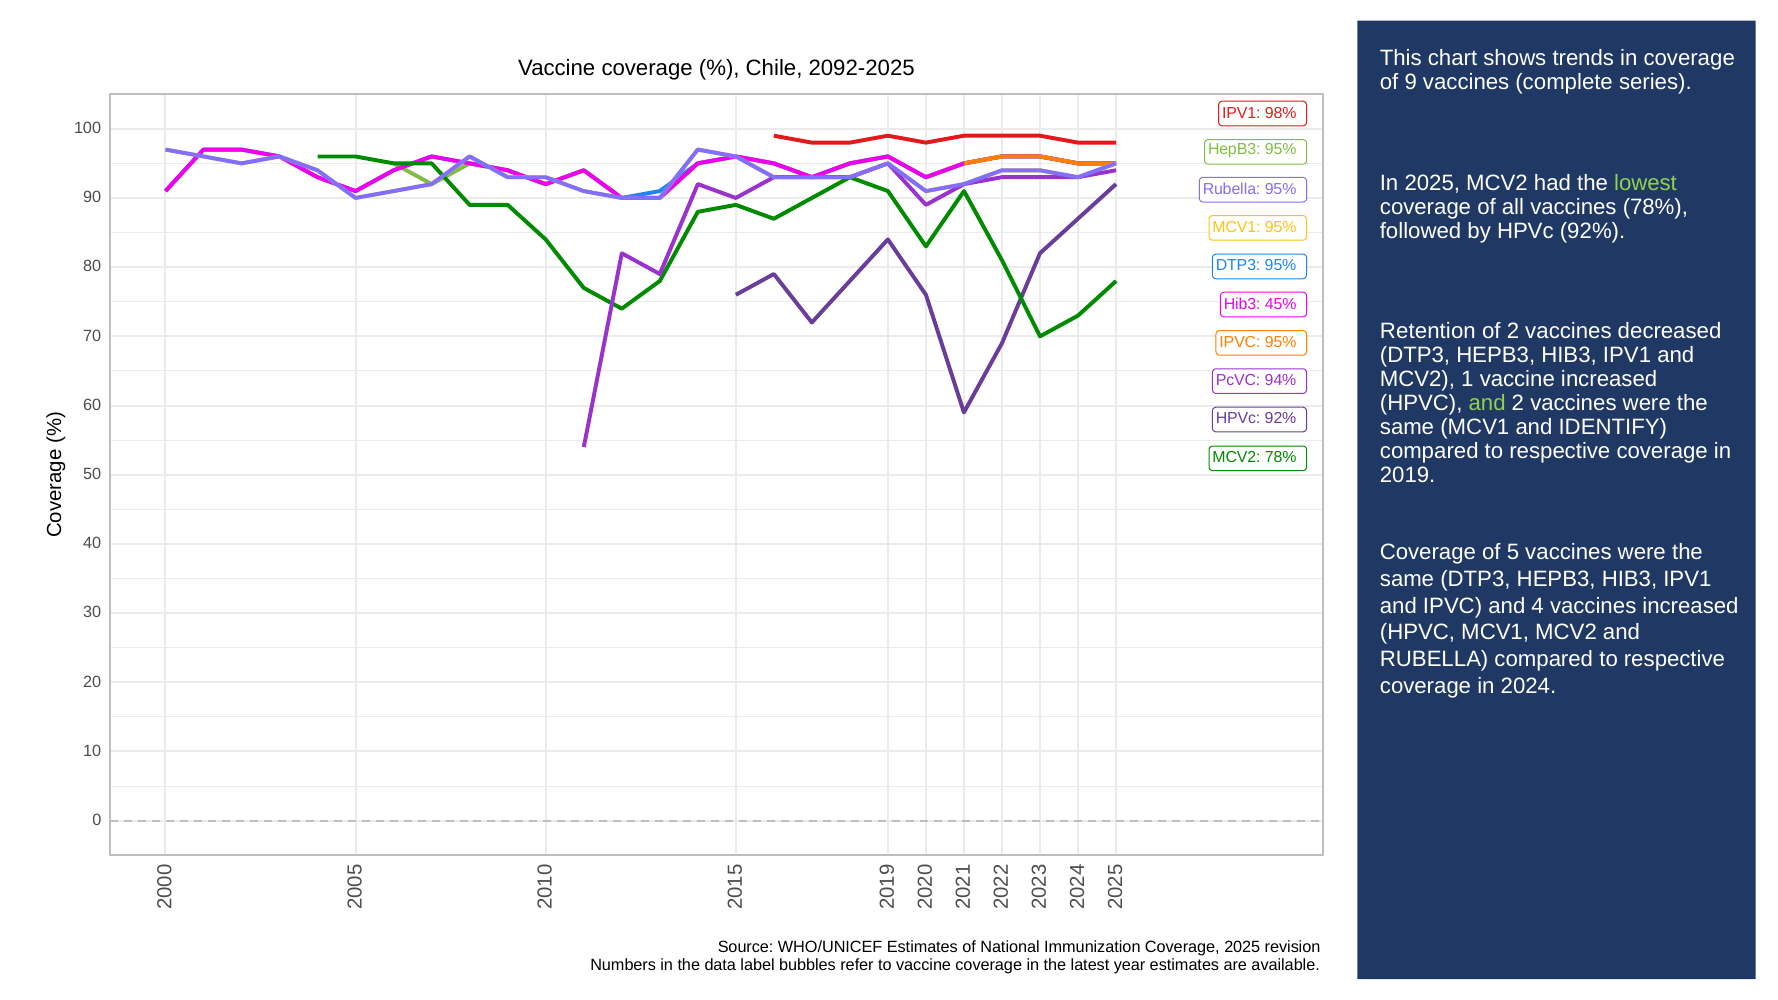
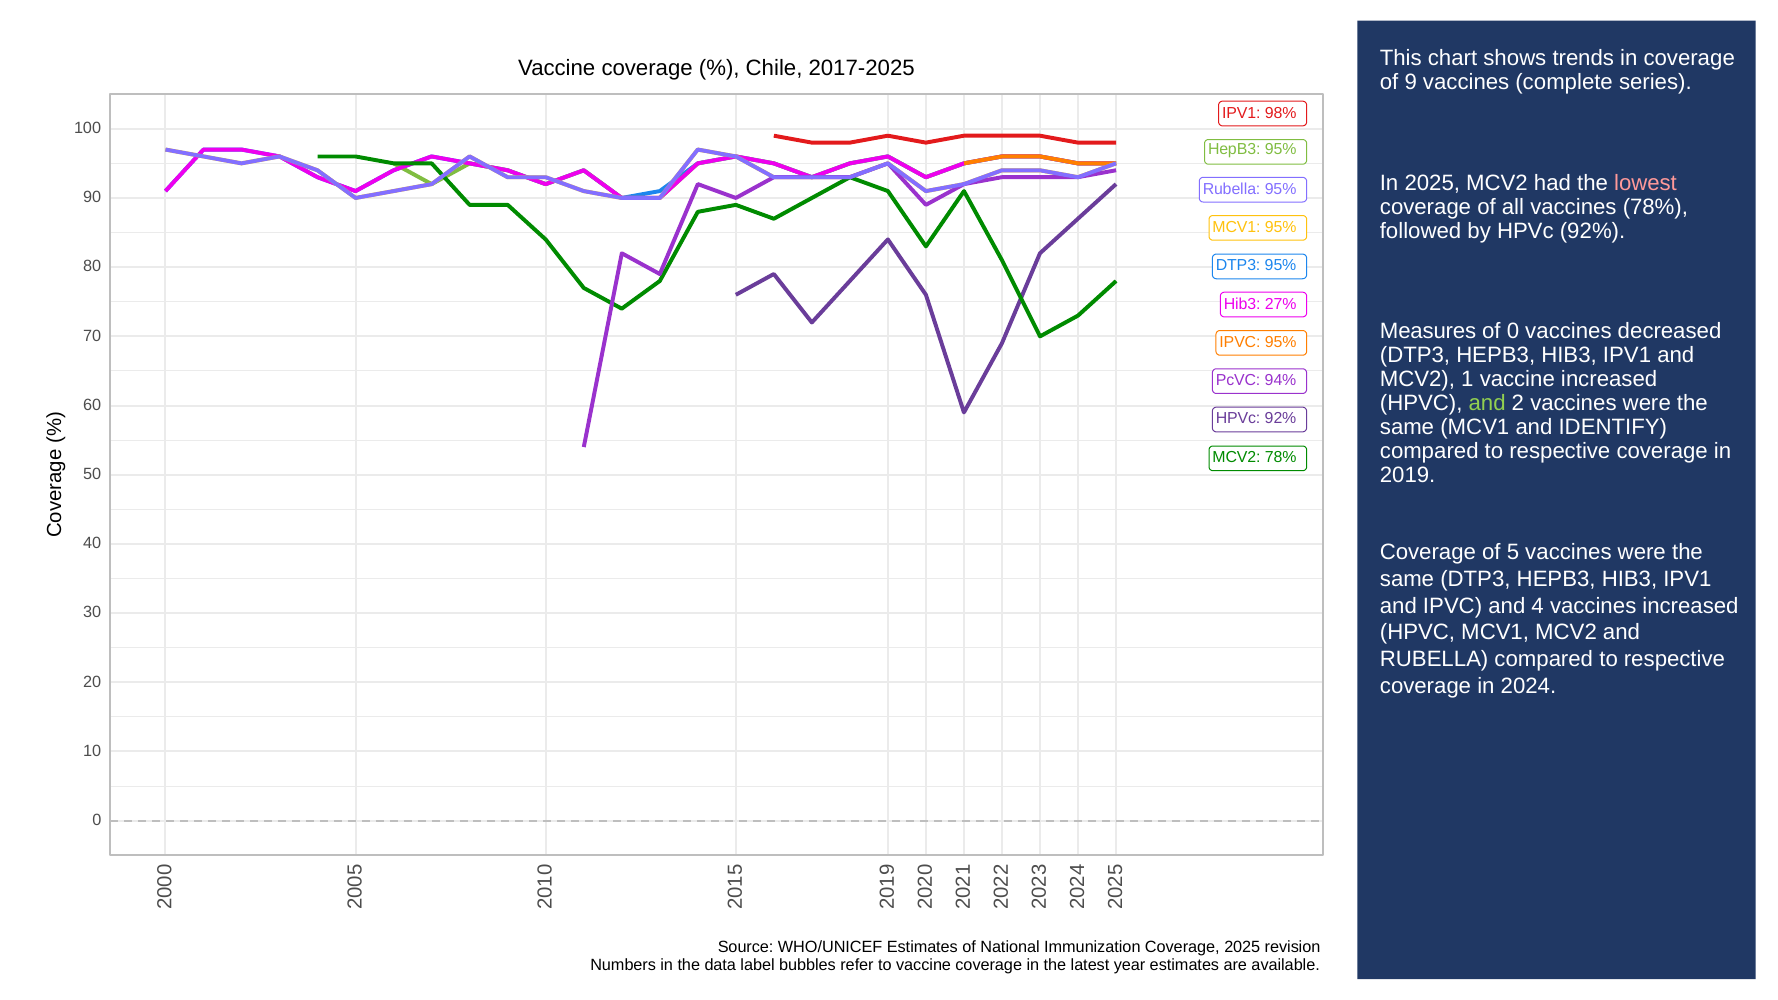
2092-2025: 2092-2025 -> 2017-2025
lowest colour: light green -> pink
45%: 45% -> 27%
Retention: Retention -> Measures
of 2: 2 -> 0
